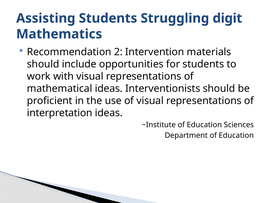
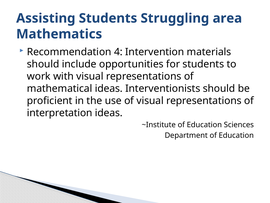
digit: digit -> area
2: 2 -> 4
